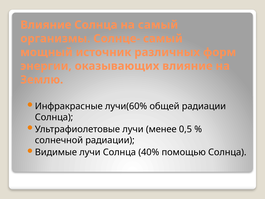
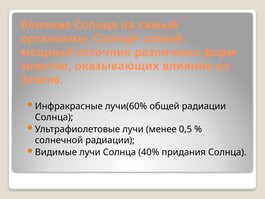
помощью: помощью -> придания
